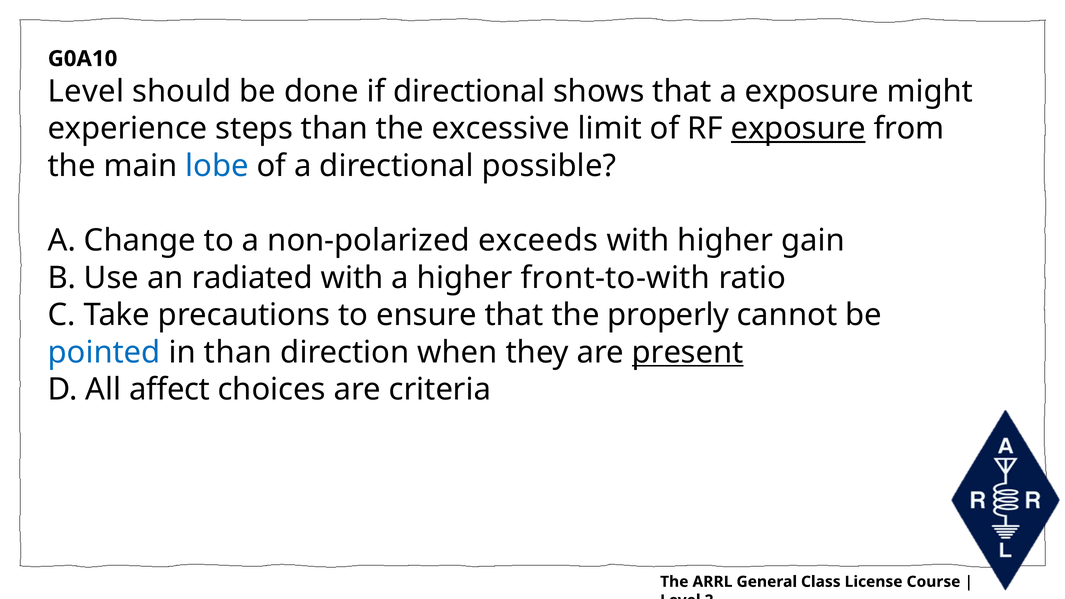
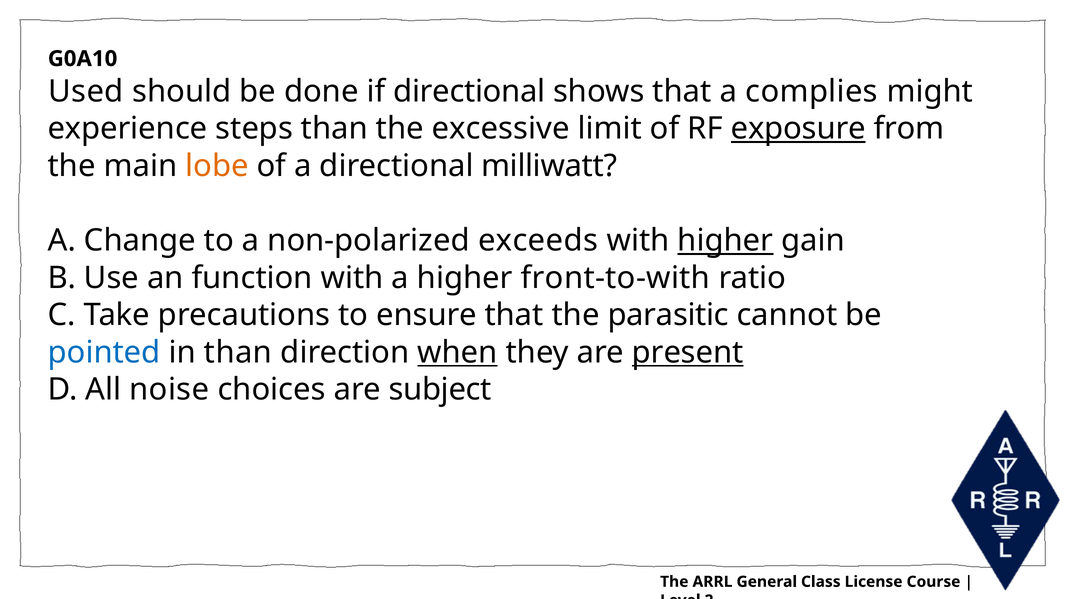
Level at (86, 91): Level -> Used
a exposure: exposure -> complies
lobe colour: blue -> orange
possible: possible -> milliwatt
higher at (725, 241) underline: none -> present
radiated: radiated -> function
properly: properly -> parasitic
when underline: none -> present
affect: affect -> noise
criteria: criteria -> subject
